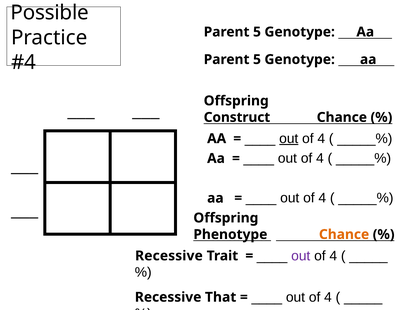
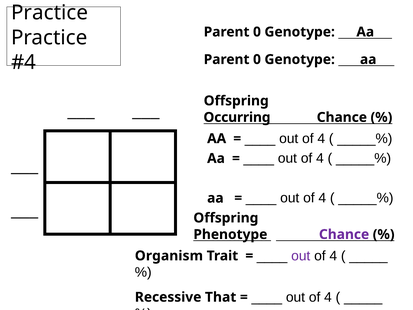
Possible at (50, 13): Possible -> Practice
5 at (257, 32): 5 -> 0
5 at (257, 59): 5 -> 0
Construct: Construct -> Occurring
out at (289, 138) underline: present -> none
Chance at (344, 234) colour: orange -> purple
Recessive at (169, 256): Recessive -> Organism
